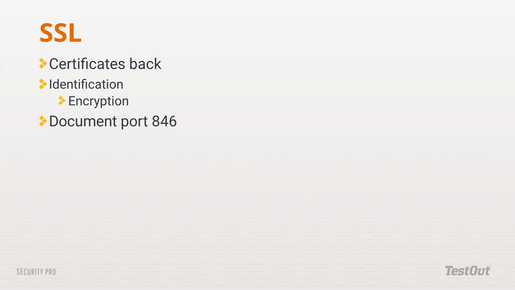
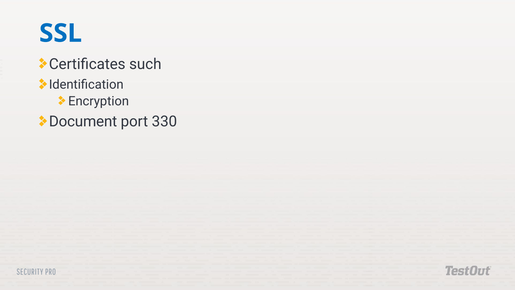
SSL colour: orange -> blue
back: back -> such
846: 846 -> 330
